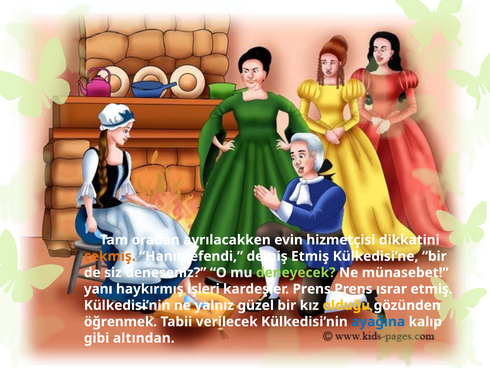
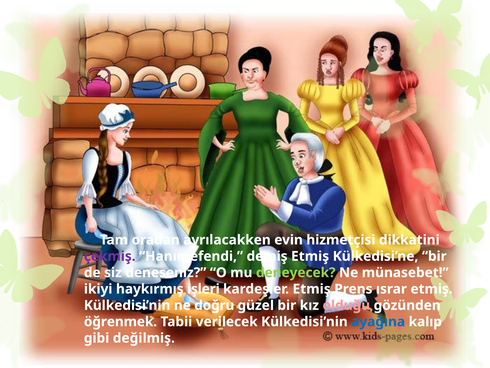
çekmiş colour: orange -> purple
yanı: yanı -> ikiyi
kardeşler Prens: Prens -> Etmiş
yalnız: yalnız -> doğru
olduğu colour: yellow -> pink
altından: altından -> değilmiş
